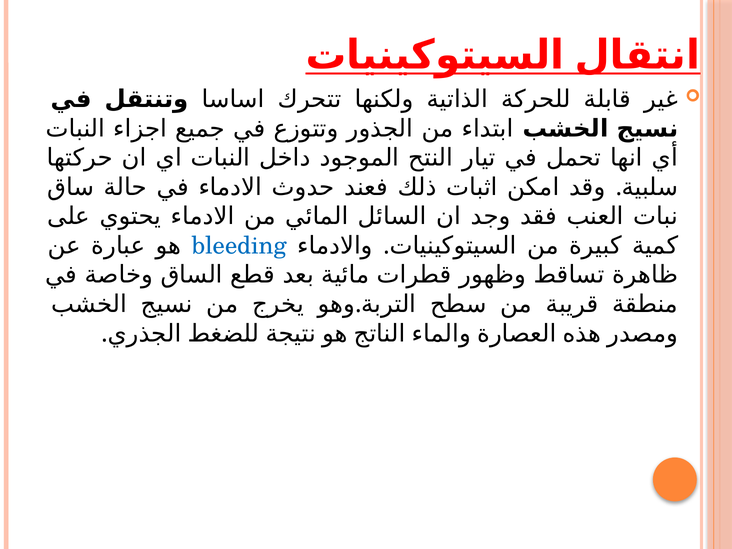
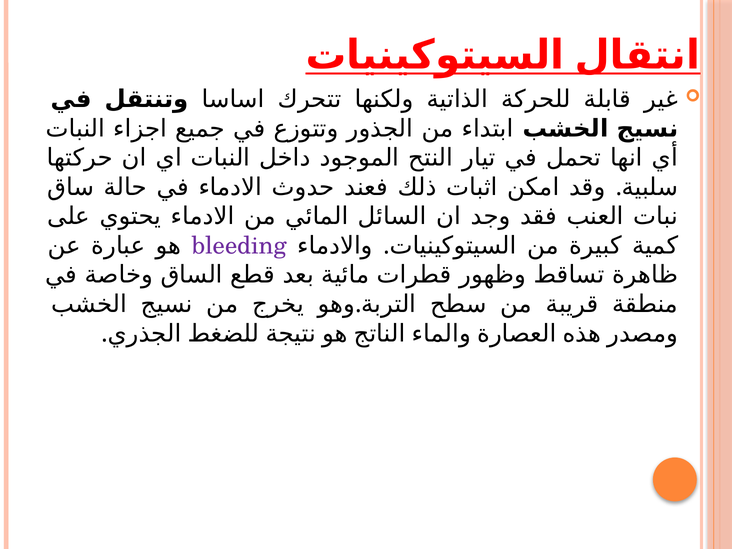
bleeding colour: blue -> purple
